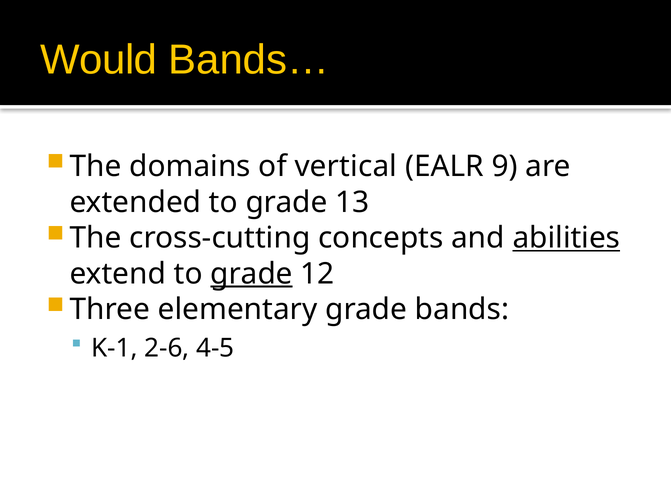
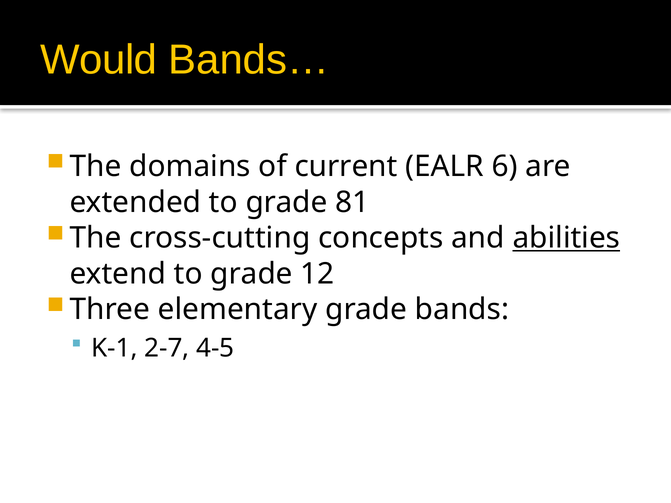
vertical: vertical -> current
9: 9 -> 6
13: 13 -> 81
grade at (252, 274) underline: present -> none
2-6: 2-6 -> 2-7
